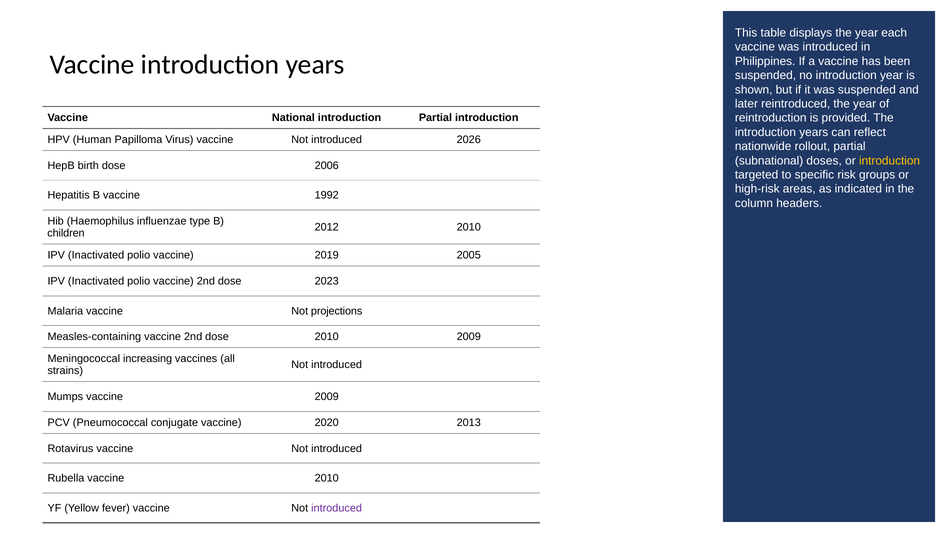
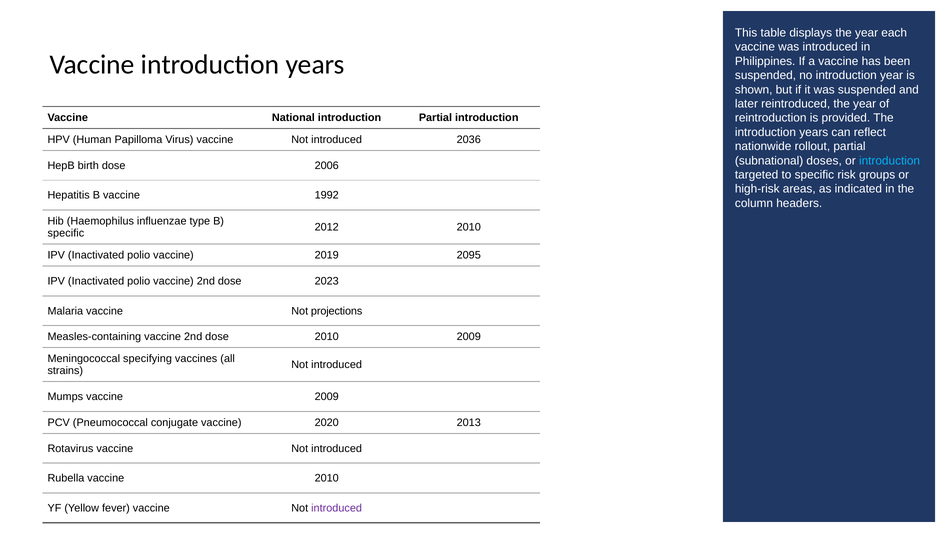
2026: 2026 -> 2036
introduction at (890, 161) colour: yellow -> light blue
children at (66, 233): children -> specific
2005: 2005 -> 2095
increasing: increasing -> specifying
